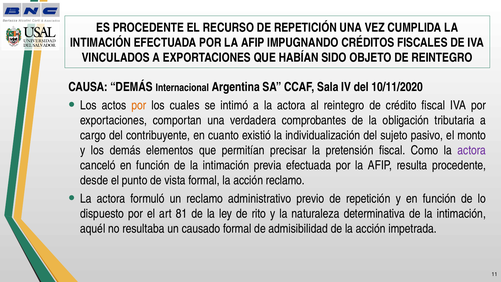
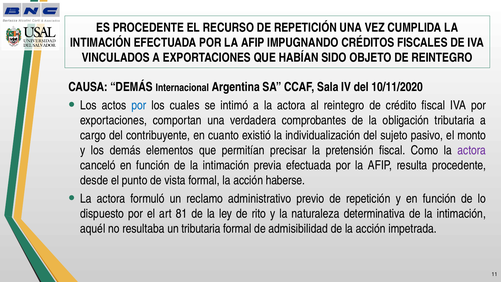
por at (139, 105) colour: orange -> blue
acción reclamo: reclamo -> haberse
un causado: causado -> tributaria
